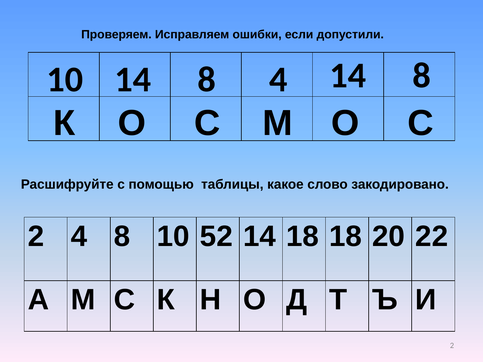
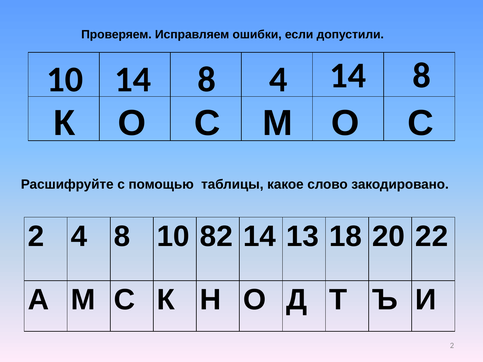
52: 52 -> 82
14 18: 18 -> 13
